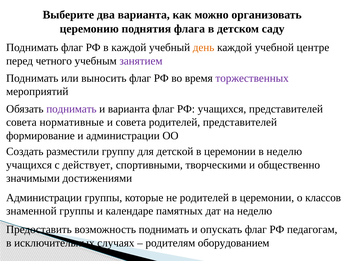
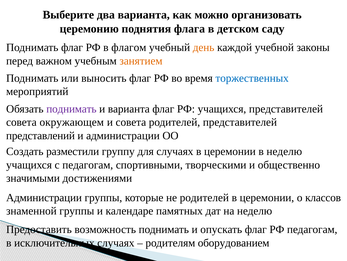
в каждой: каждой -> флагом
центре: центре -> законы
четного: четного -> важном
занятием colour: purple -> orange
торжественных colour: purple -> blue
нормативные: нормативные -> окружающем
формирование: формирование -> представлений
для детской: детской -> случаях
с действует: действует -> педагогам
